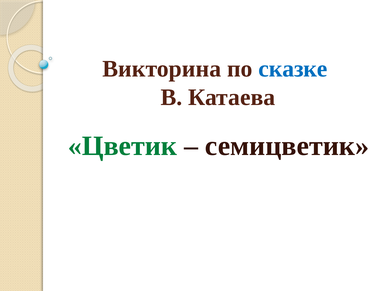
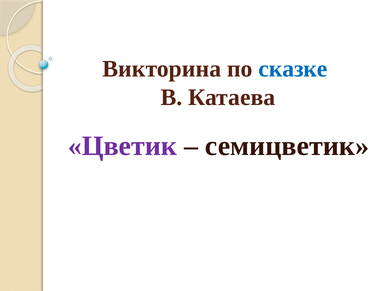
Цветик colour: green -> purple
